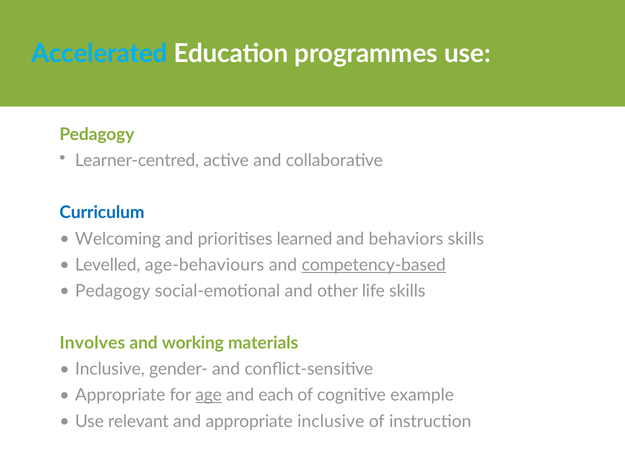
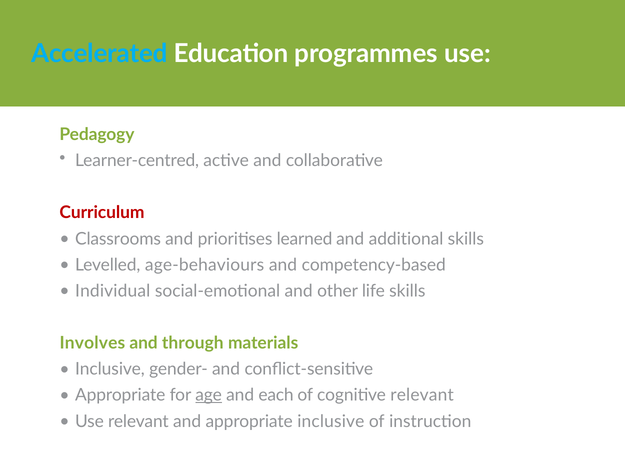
Curriculum colour: blue -> red
Welcoming: Welcoming -> Classrooms
behaviors: behaviors -> additional
competency-based underline: present -> none
Pedagogy at (113, 291): Pedagogy -> Individual
working: working -> through
cognitive example: example -> relevant
